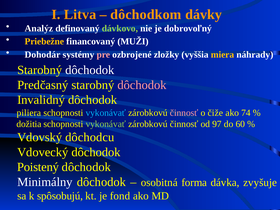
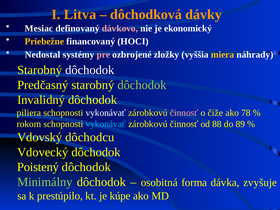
dôchodkom: dôchodkom -> dôchodková
Analýz: Analýz -> Mesiac
dávkovo colour: light green -> pink
dobrovoľný: dobrovoľný -> ekonomický
MUŽI: MUŽI -> HOCI
Dohodár: Dohodár -> Nedostal
dôchodok at (142, 85) colour: pink -> light green
vykonávať at (106, 113) colour: light blue -> white
74: 74 -> 78
dožitia: dožitia -> rokom
vykonávať at (106, 124) colour: light green -> light blue
97: 97 -> 88
60: 60 -> 89
Minimálny colour: white -> light green
spôsobujú: spôsobujú -> prestúpilo
fond: fond -> kúpe
